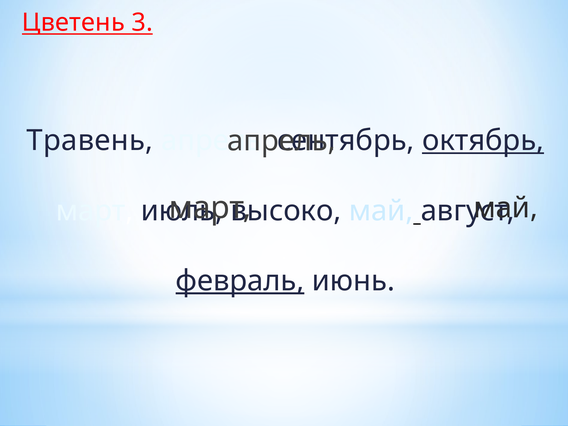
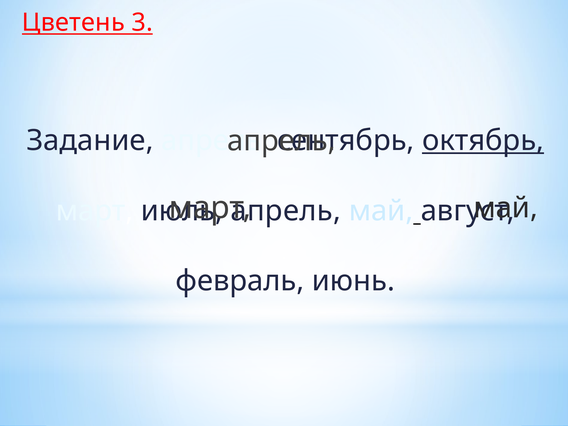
Травень: Травень -> Задание
высоко at (286, 211): высоко -> апрель
февраль underline: present -> none
